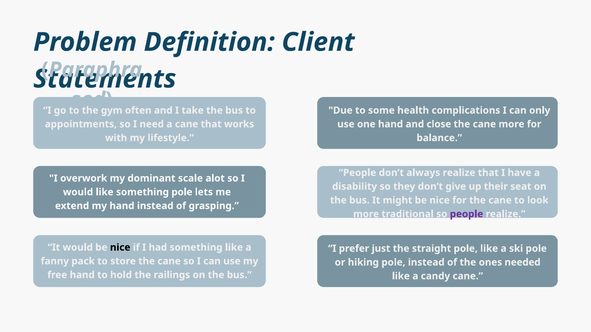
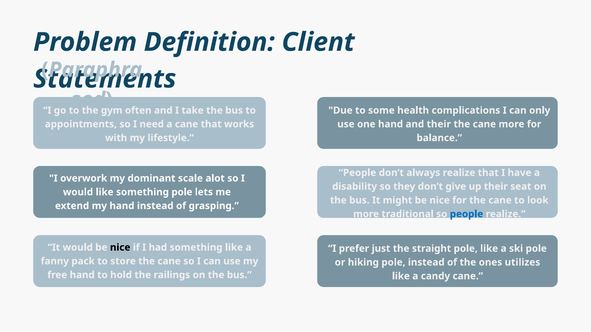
and close: close -> their
people at (467, 214) colour: purple -> blue
needed: needed -> utilizes
